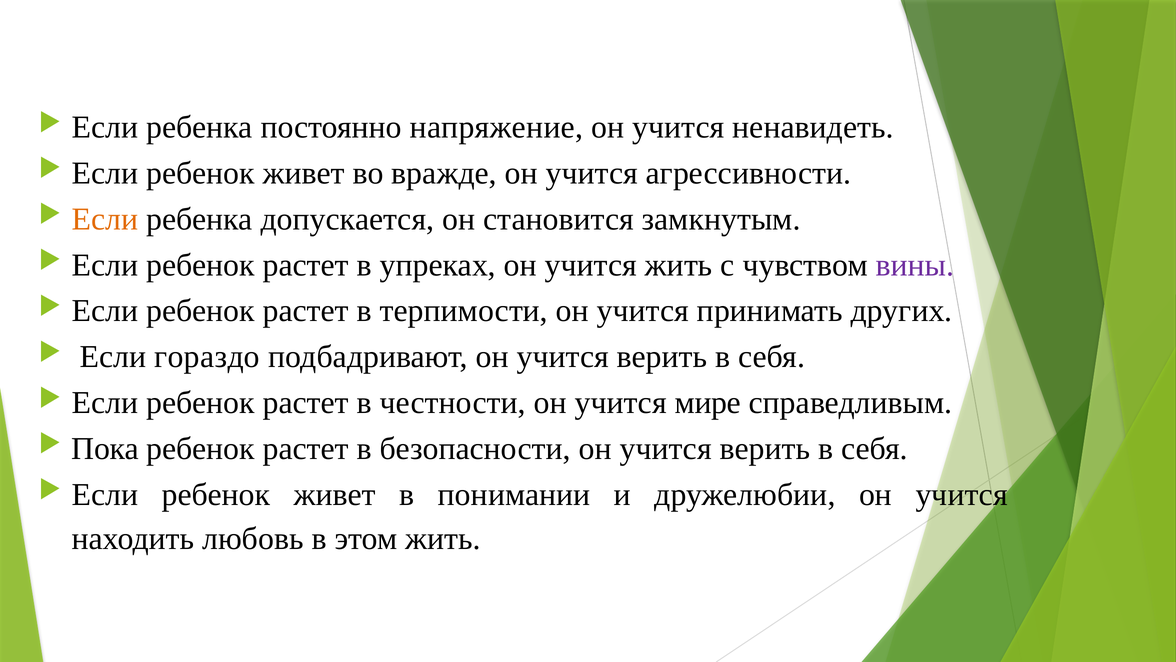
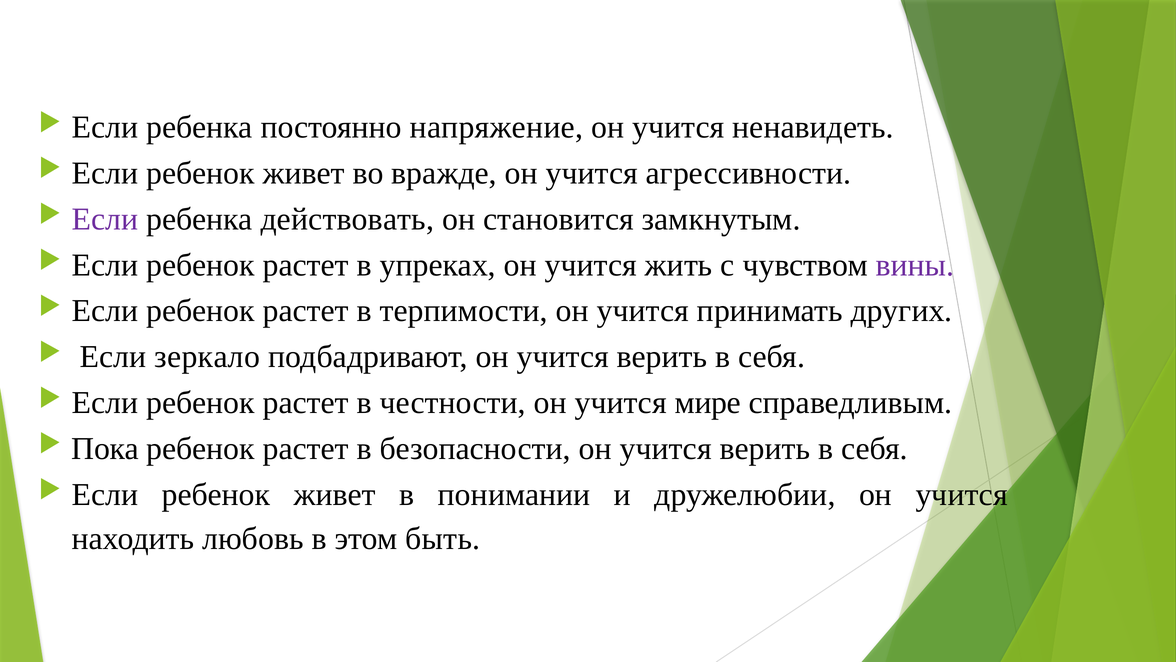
Если at (105, 219) colour: orange -> purple
допускается: допускается -> действовать
гораздо: гораздо -> зеркало
этом жить: жить -> быть
